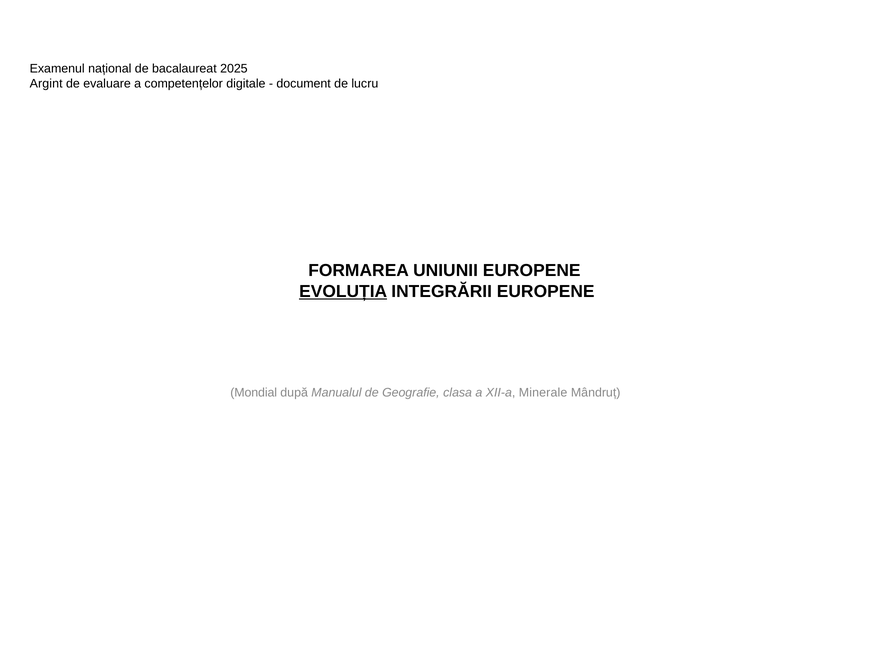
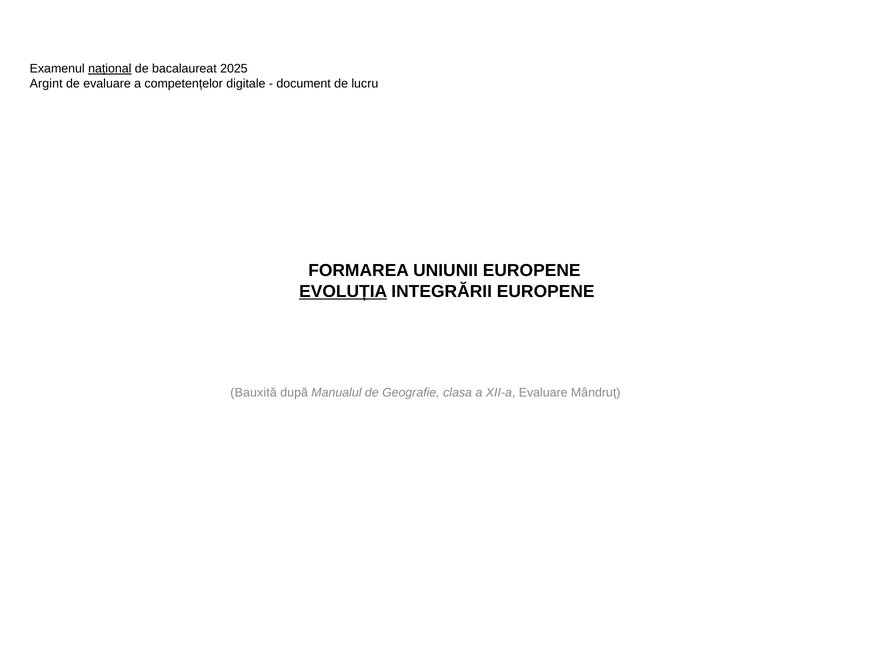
național underline: none -> present
Mondial: Mondial -> Bauxită
XII-a Minerale: Minerale -> Evaluare
